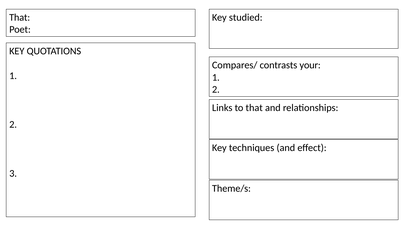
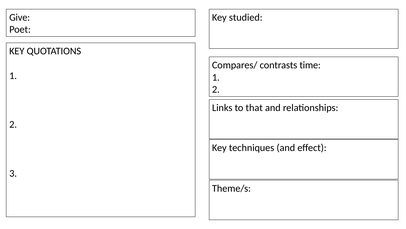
That at (20, 17): That -> Give
your: your -> time
